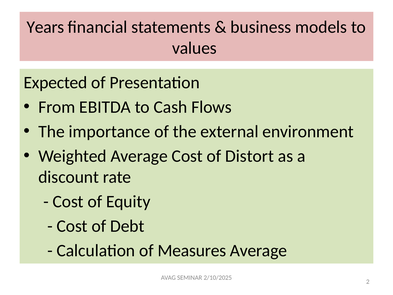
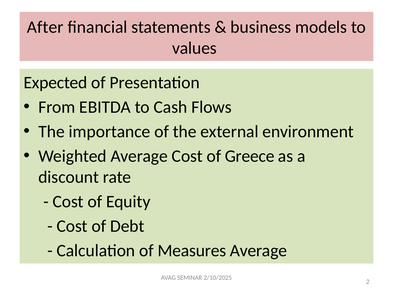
Years: Years -> After
Distort: Distort -> Greece
